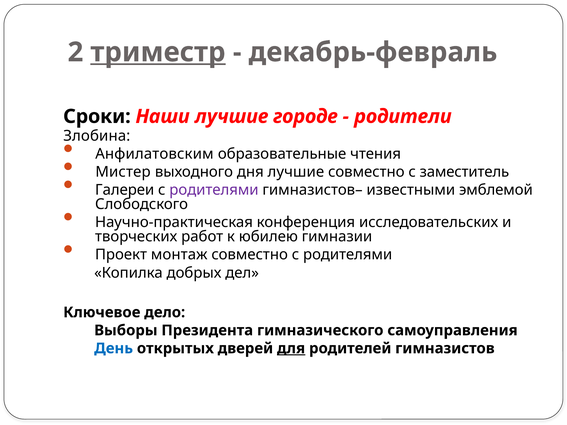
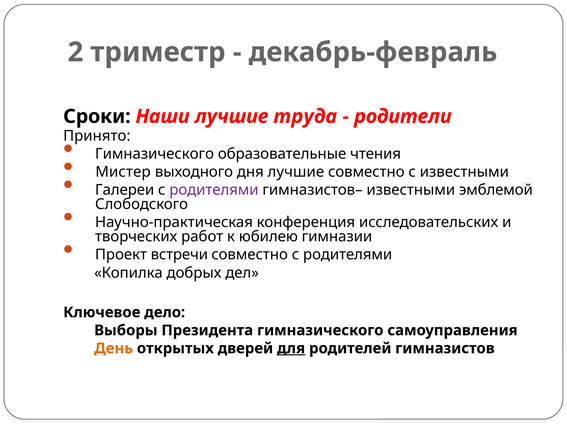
триместр underline: present -> none
городе: городе -> труда
Злобина: Злобина -> Принято
Анфилатовским at (154, 154): Анфилатовским -> Гимназического
с заместитель: заместитель -> известными
монтаж: монтаж -> встречи
День colour: blue -> orange
